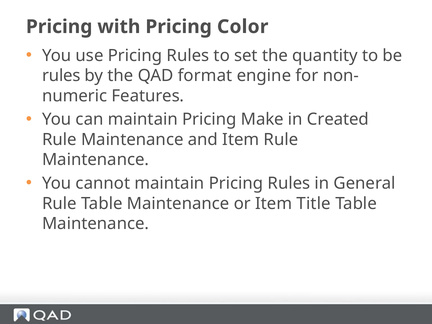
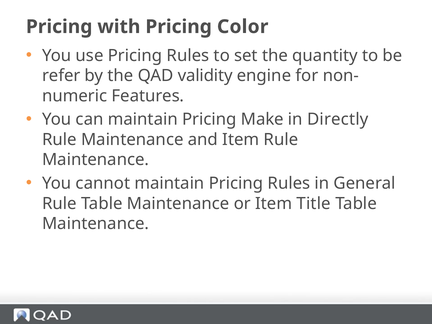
rules at (61, 76): rules -> refer
format: format -> validity
Created: Created -> Directly
